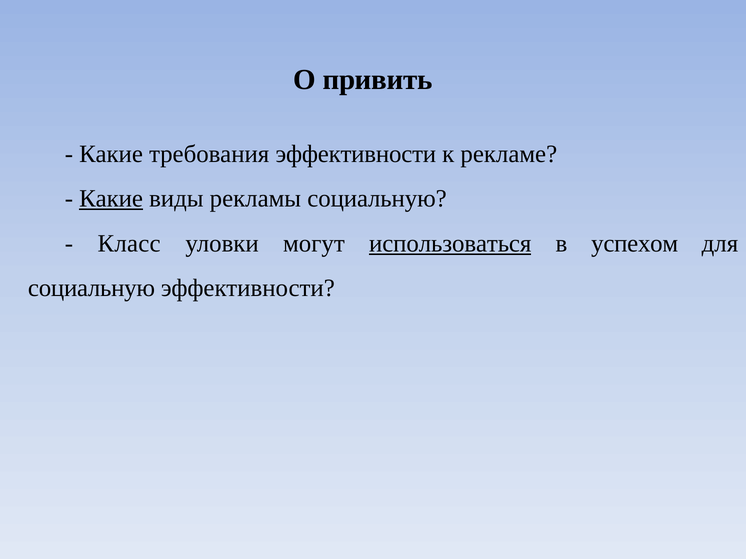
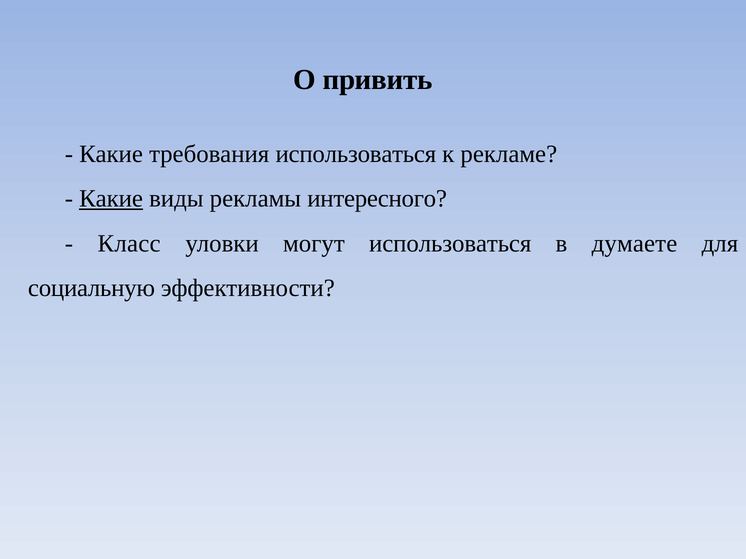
требования эффективности: эффективности -> использоваться
рекламы социальную: социальную -> интересного
использоваться at (450, 244) underline: present -> none
успехом: успехом -> думаете
